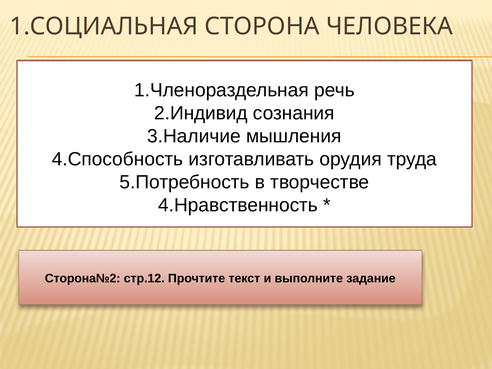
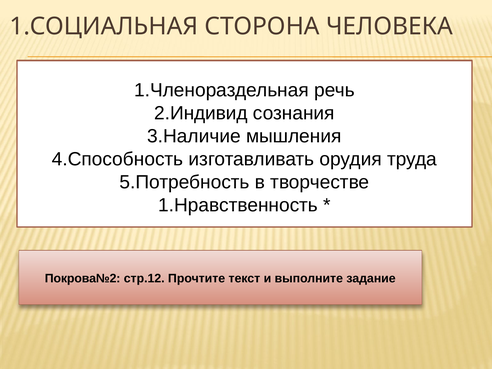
4.Нравственность: 4.Нравственность -> 1.Нравственность
Сторона№2: Сторона№2 -> Покрова№2
